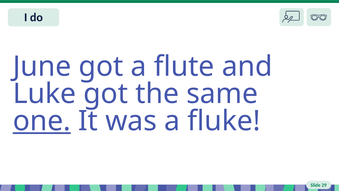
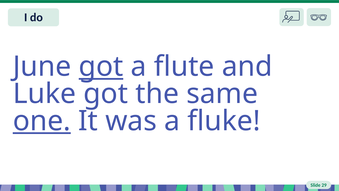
got at (101, 67) underline: none -> present
